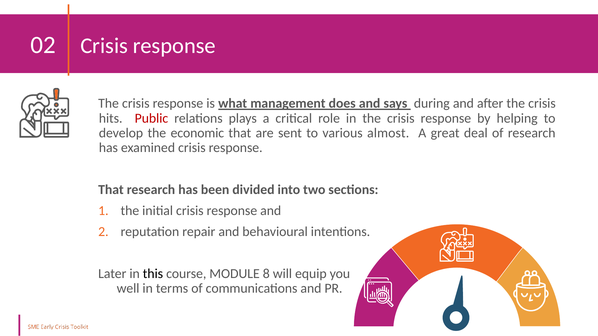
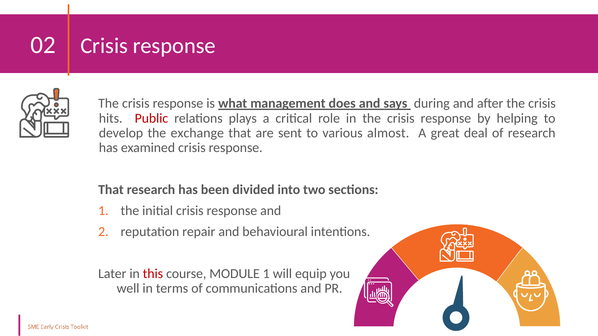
economic: economic -> exchange
this colour: black -> red
MODULE 8: 8 -> 1
